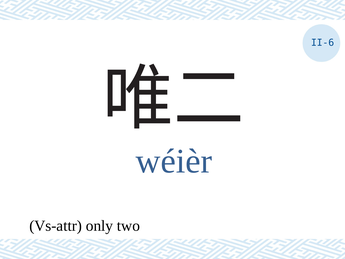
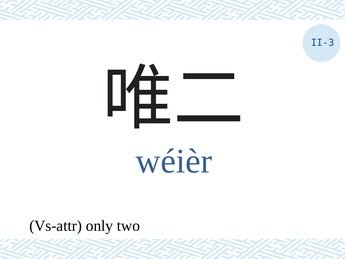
II-6: II-6 -> II-3
